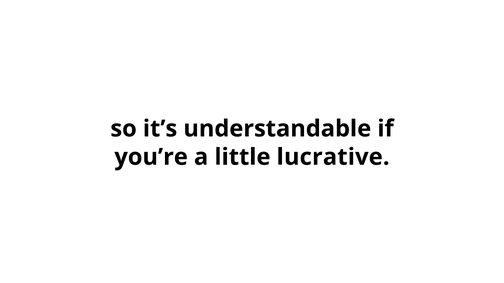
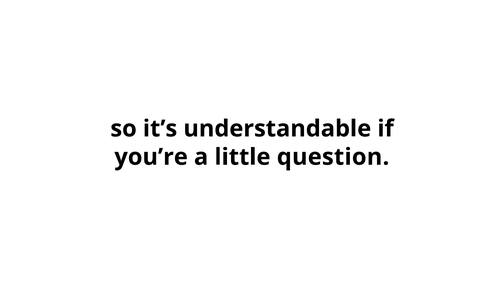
lucrative: lucrative -> question
